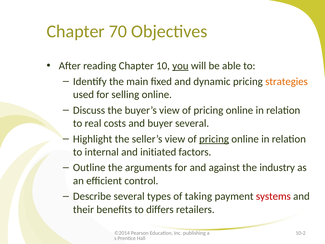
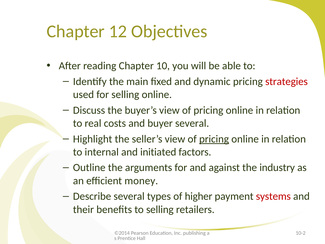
70: 70 -> 12
you underline: present -> none
strategies colour: orange -> red
control: control -> money
taking: taking -> higher
to differs: differs -> selling
